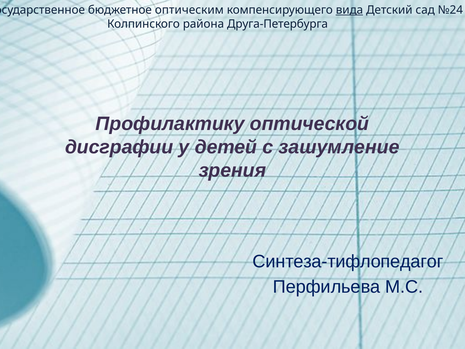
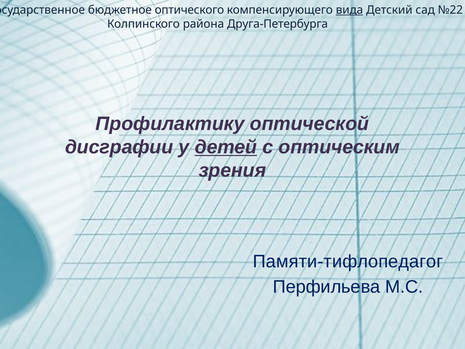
оптическим: оптическим -> оптического
№24: №24 -> №22
детей underline: none -> present
зашумление: зашумление -> оптическим
Синтеза-тифлопедагог: Синтеза-тифлопедагог -> Памяти-тифлопедагог
